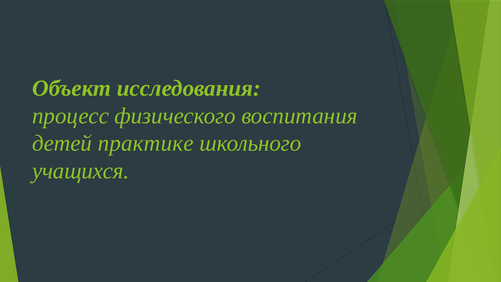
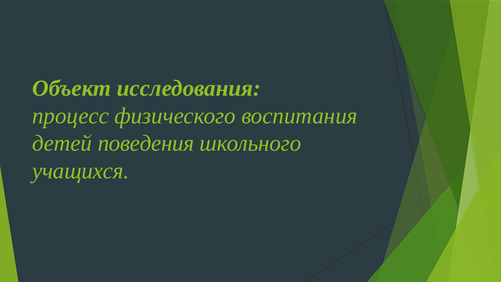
практике: практике -> поведения
